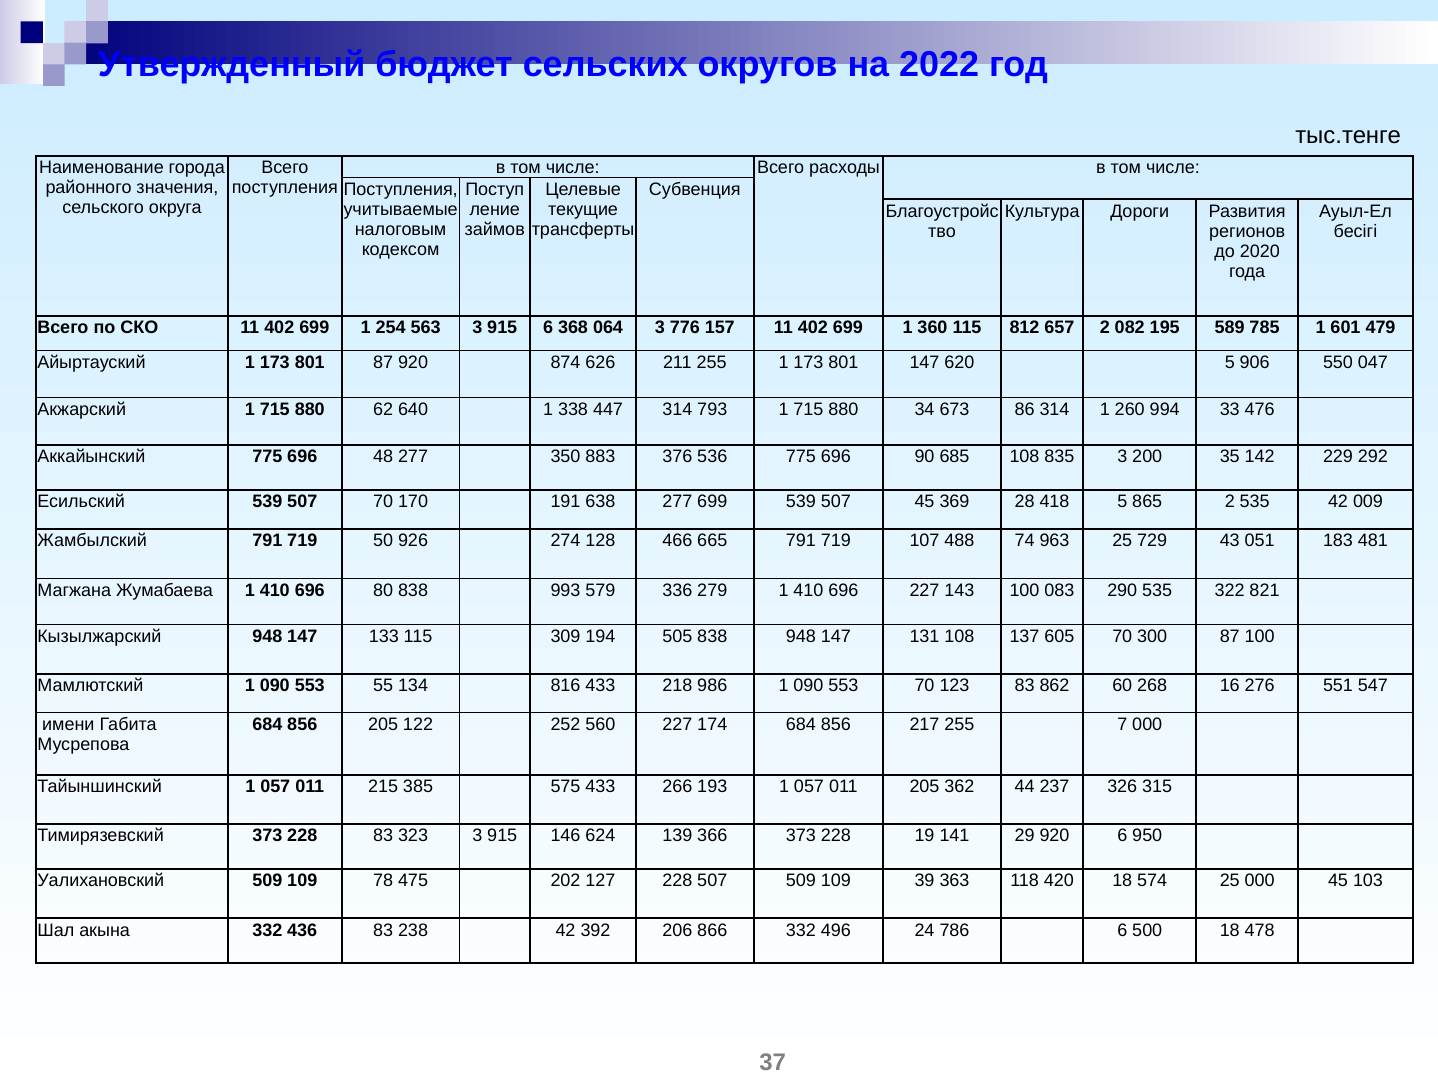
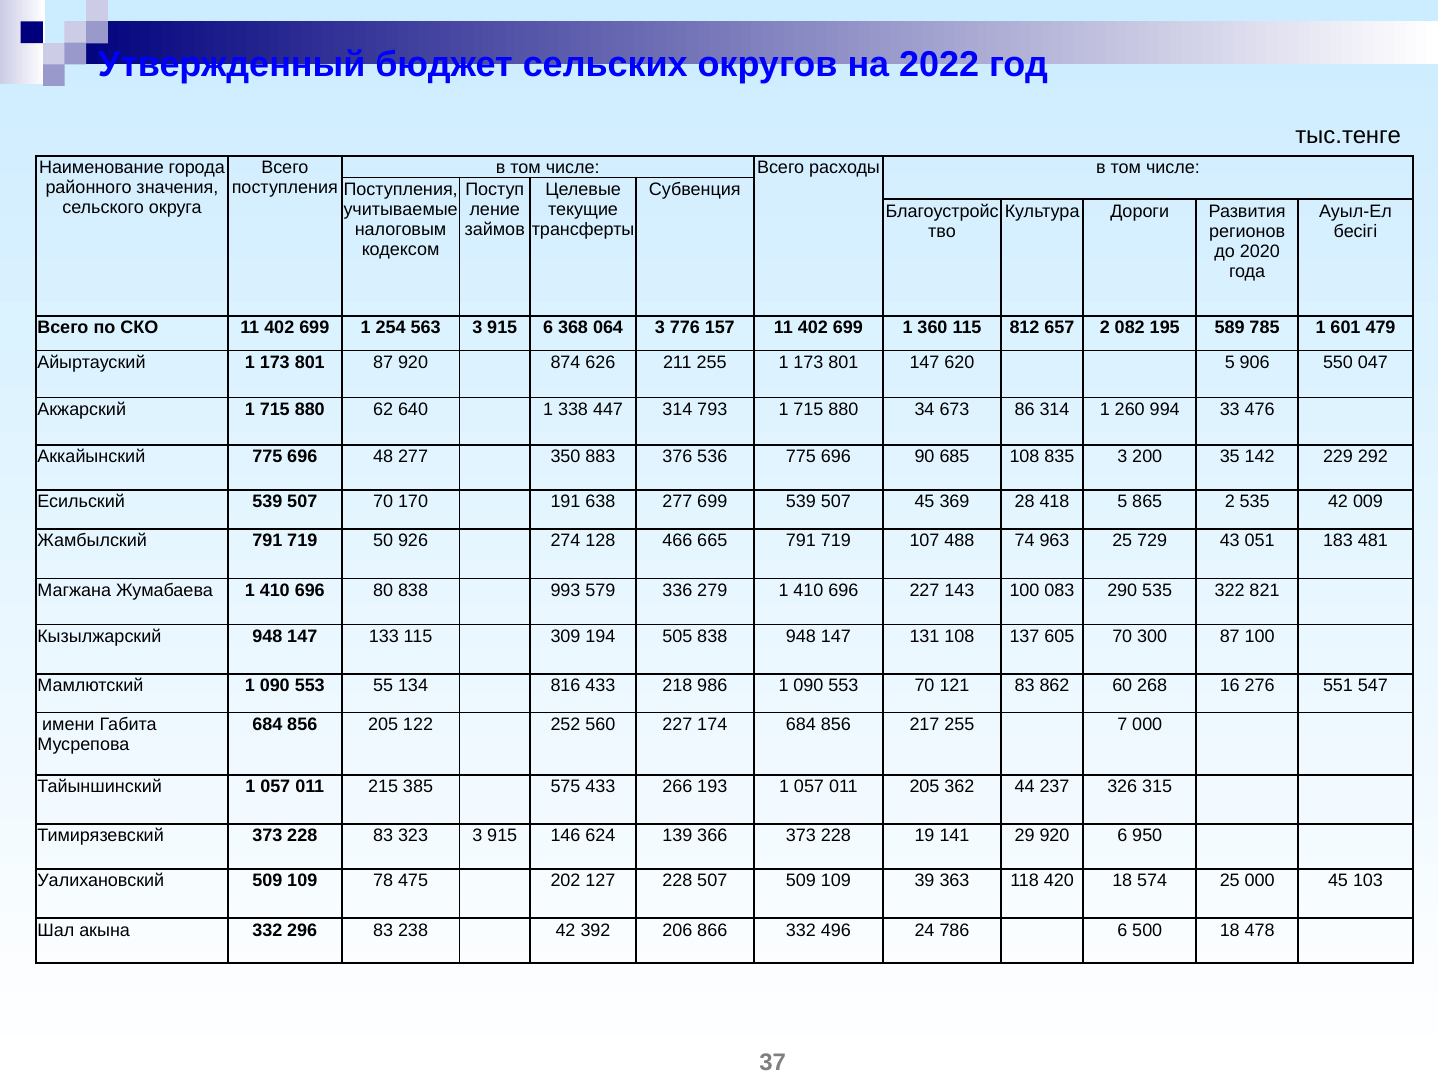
123: 123 -> 121
436: 436 -> 296
